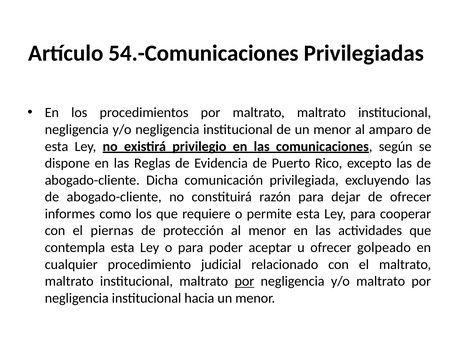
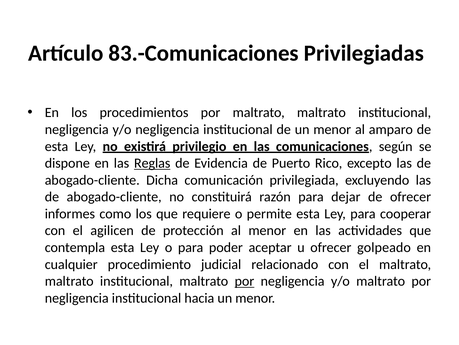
54.-Comunicaciones: 54.-Comunicaciones -> 83.-Comunicaciones
Reglas underline: none -> present
piernas: piernas -> agilicen
